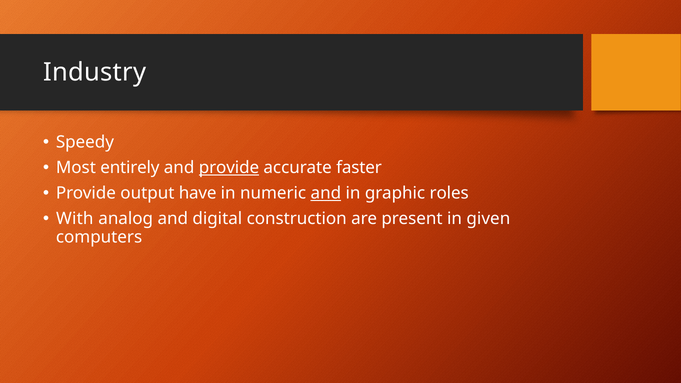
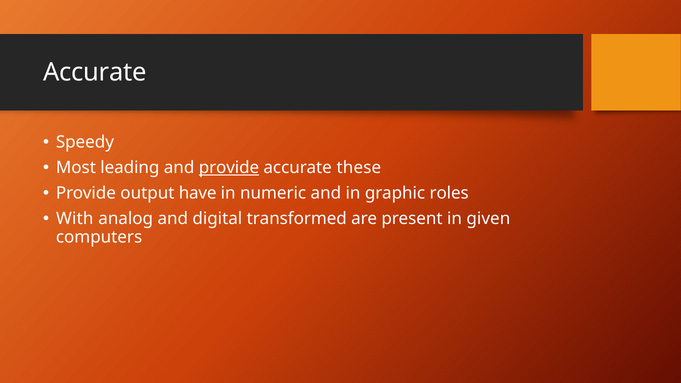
Industry at (95, 72): Industry -> Accurate
entirely: entirely -> leading
faster: faster -> these
and at (326, 193) underline: present -> none
construction: construction -> transformed
